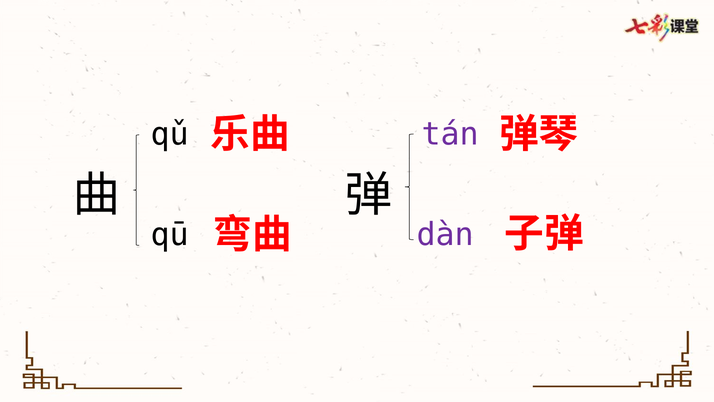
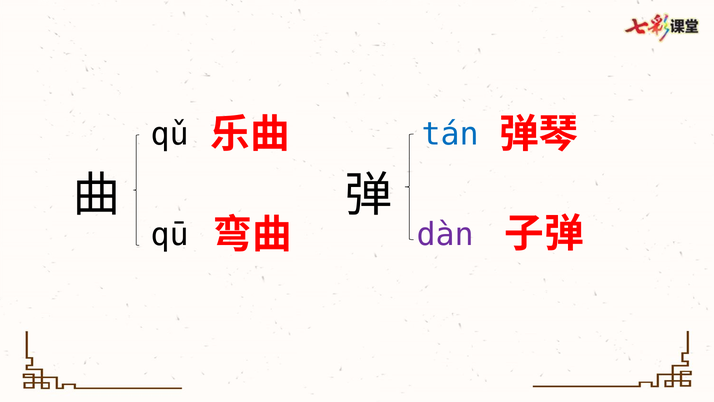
tán colour: purple -> blue
